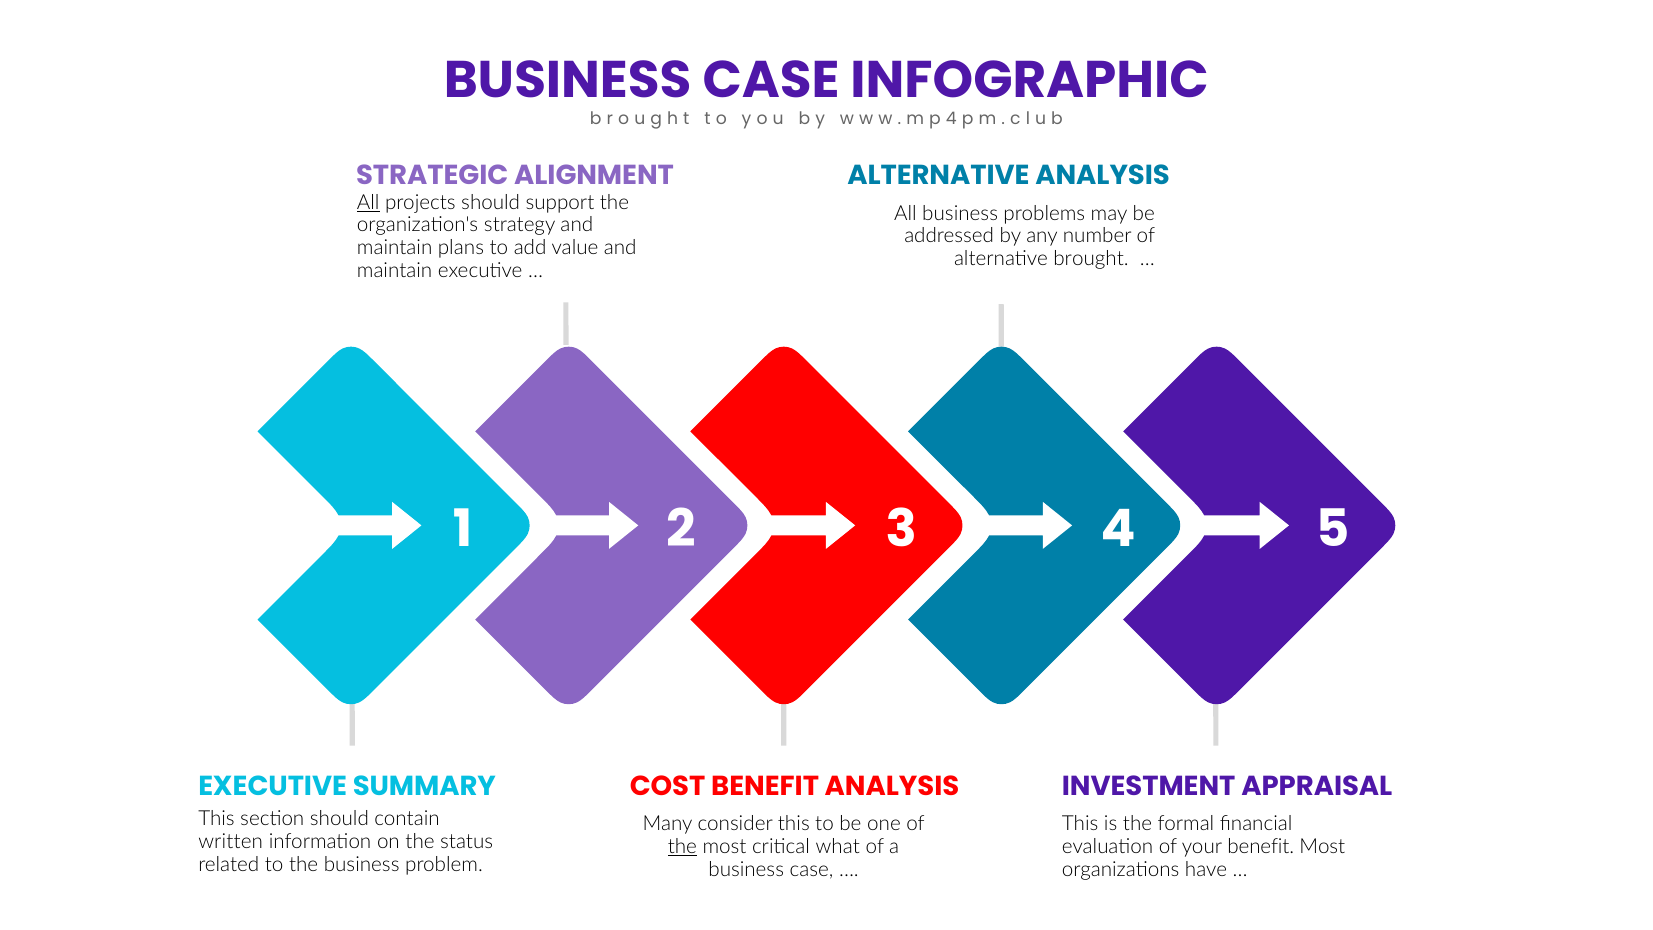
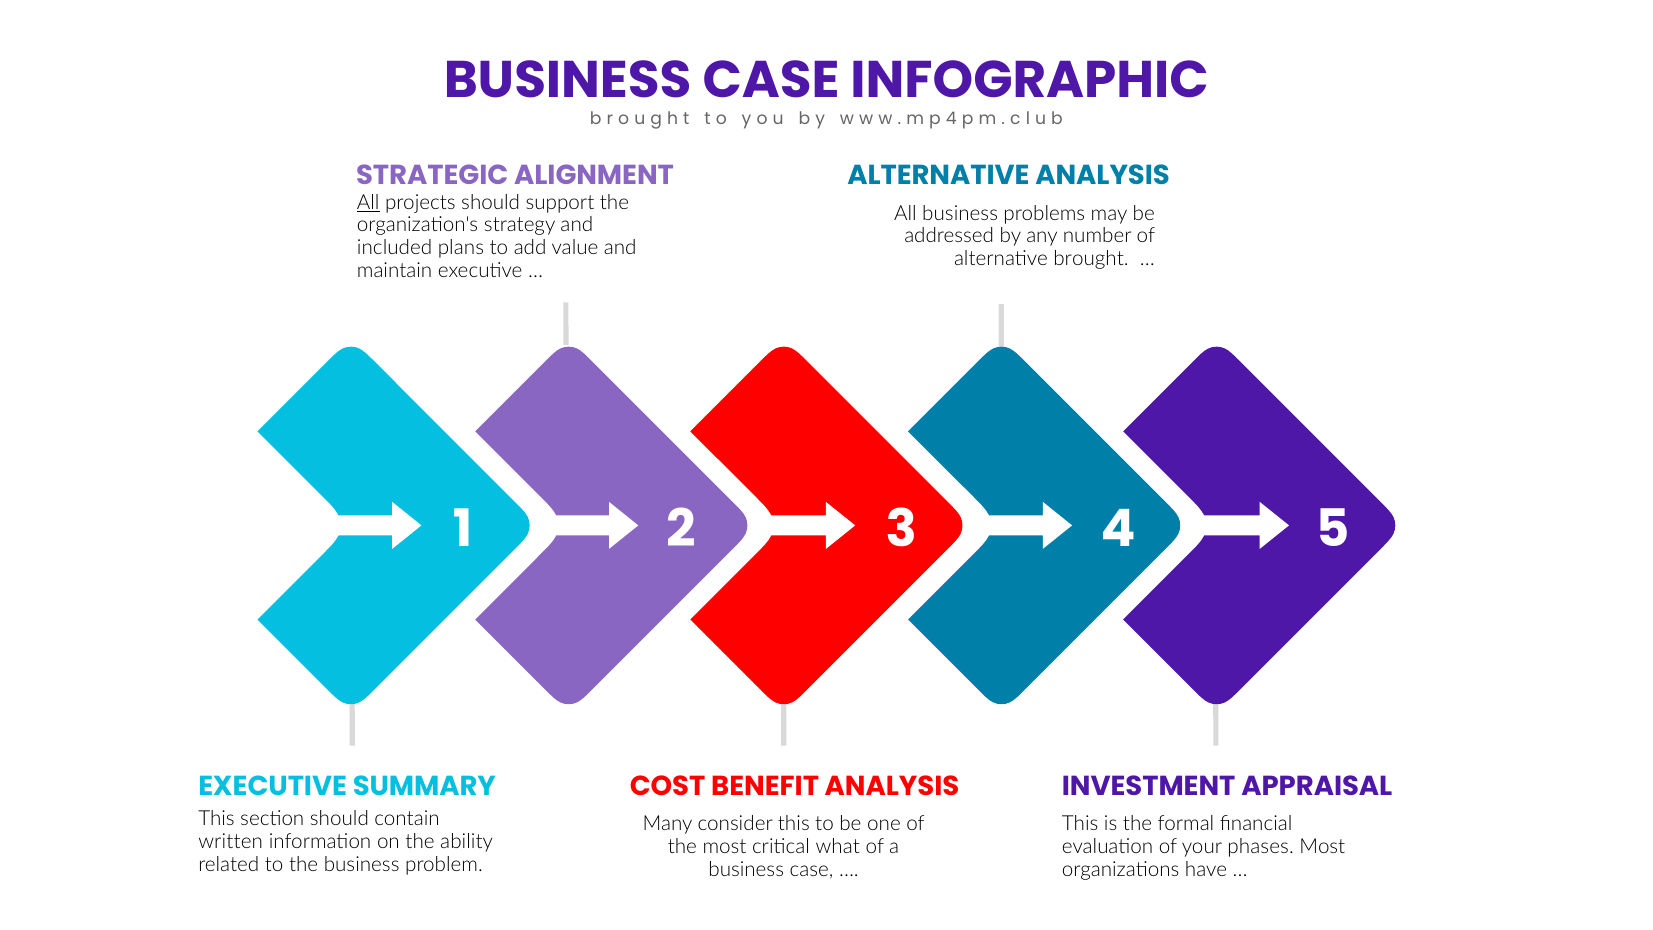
maintain at (395, 248): maintain -> included
status: status -> ability
the at (682, 847) underline: present -> none
your benefit: benefit -> phases
